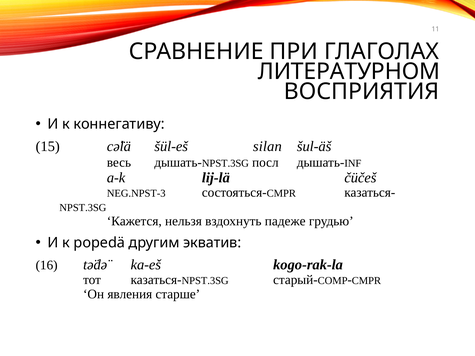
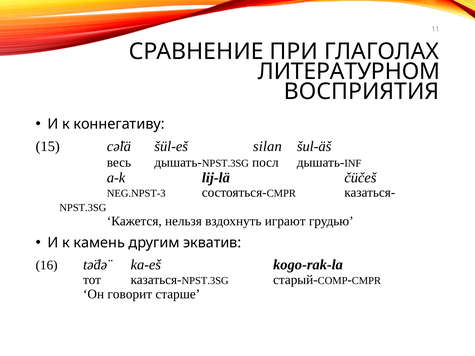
падеже: падеже -> играют
popedä: popedä -> камень
явления: явления -> говорит
